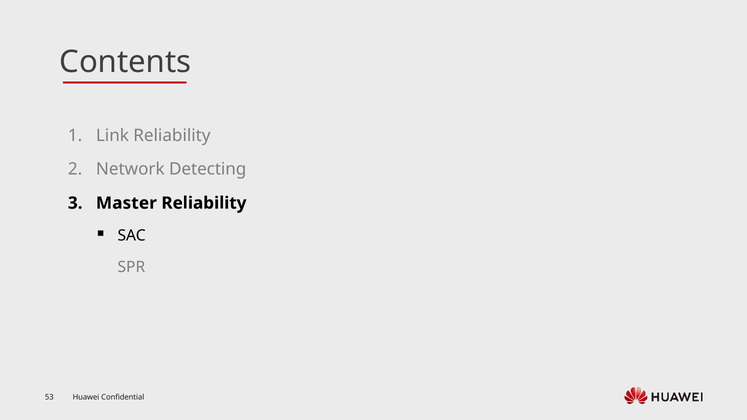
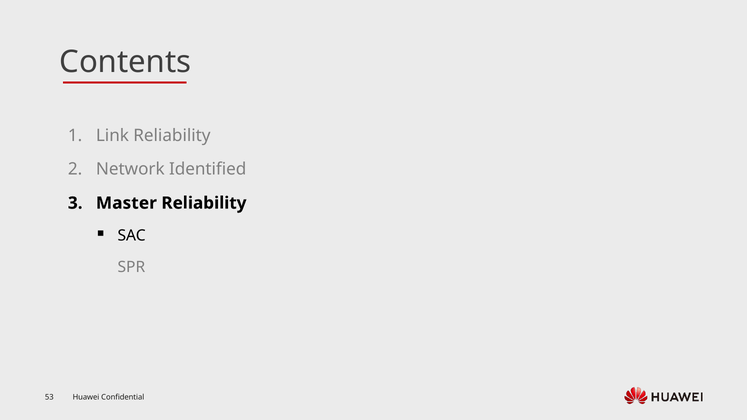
Detecting: Detecting -> Identified
